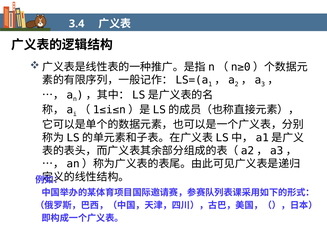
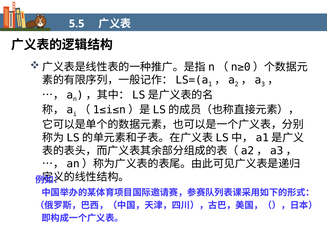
3.4: 3.4 -> 5.5
